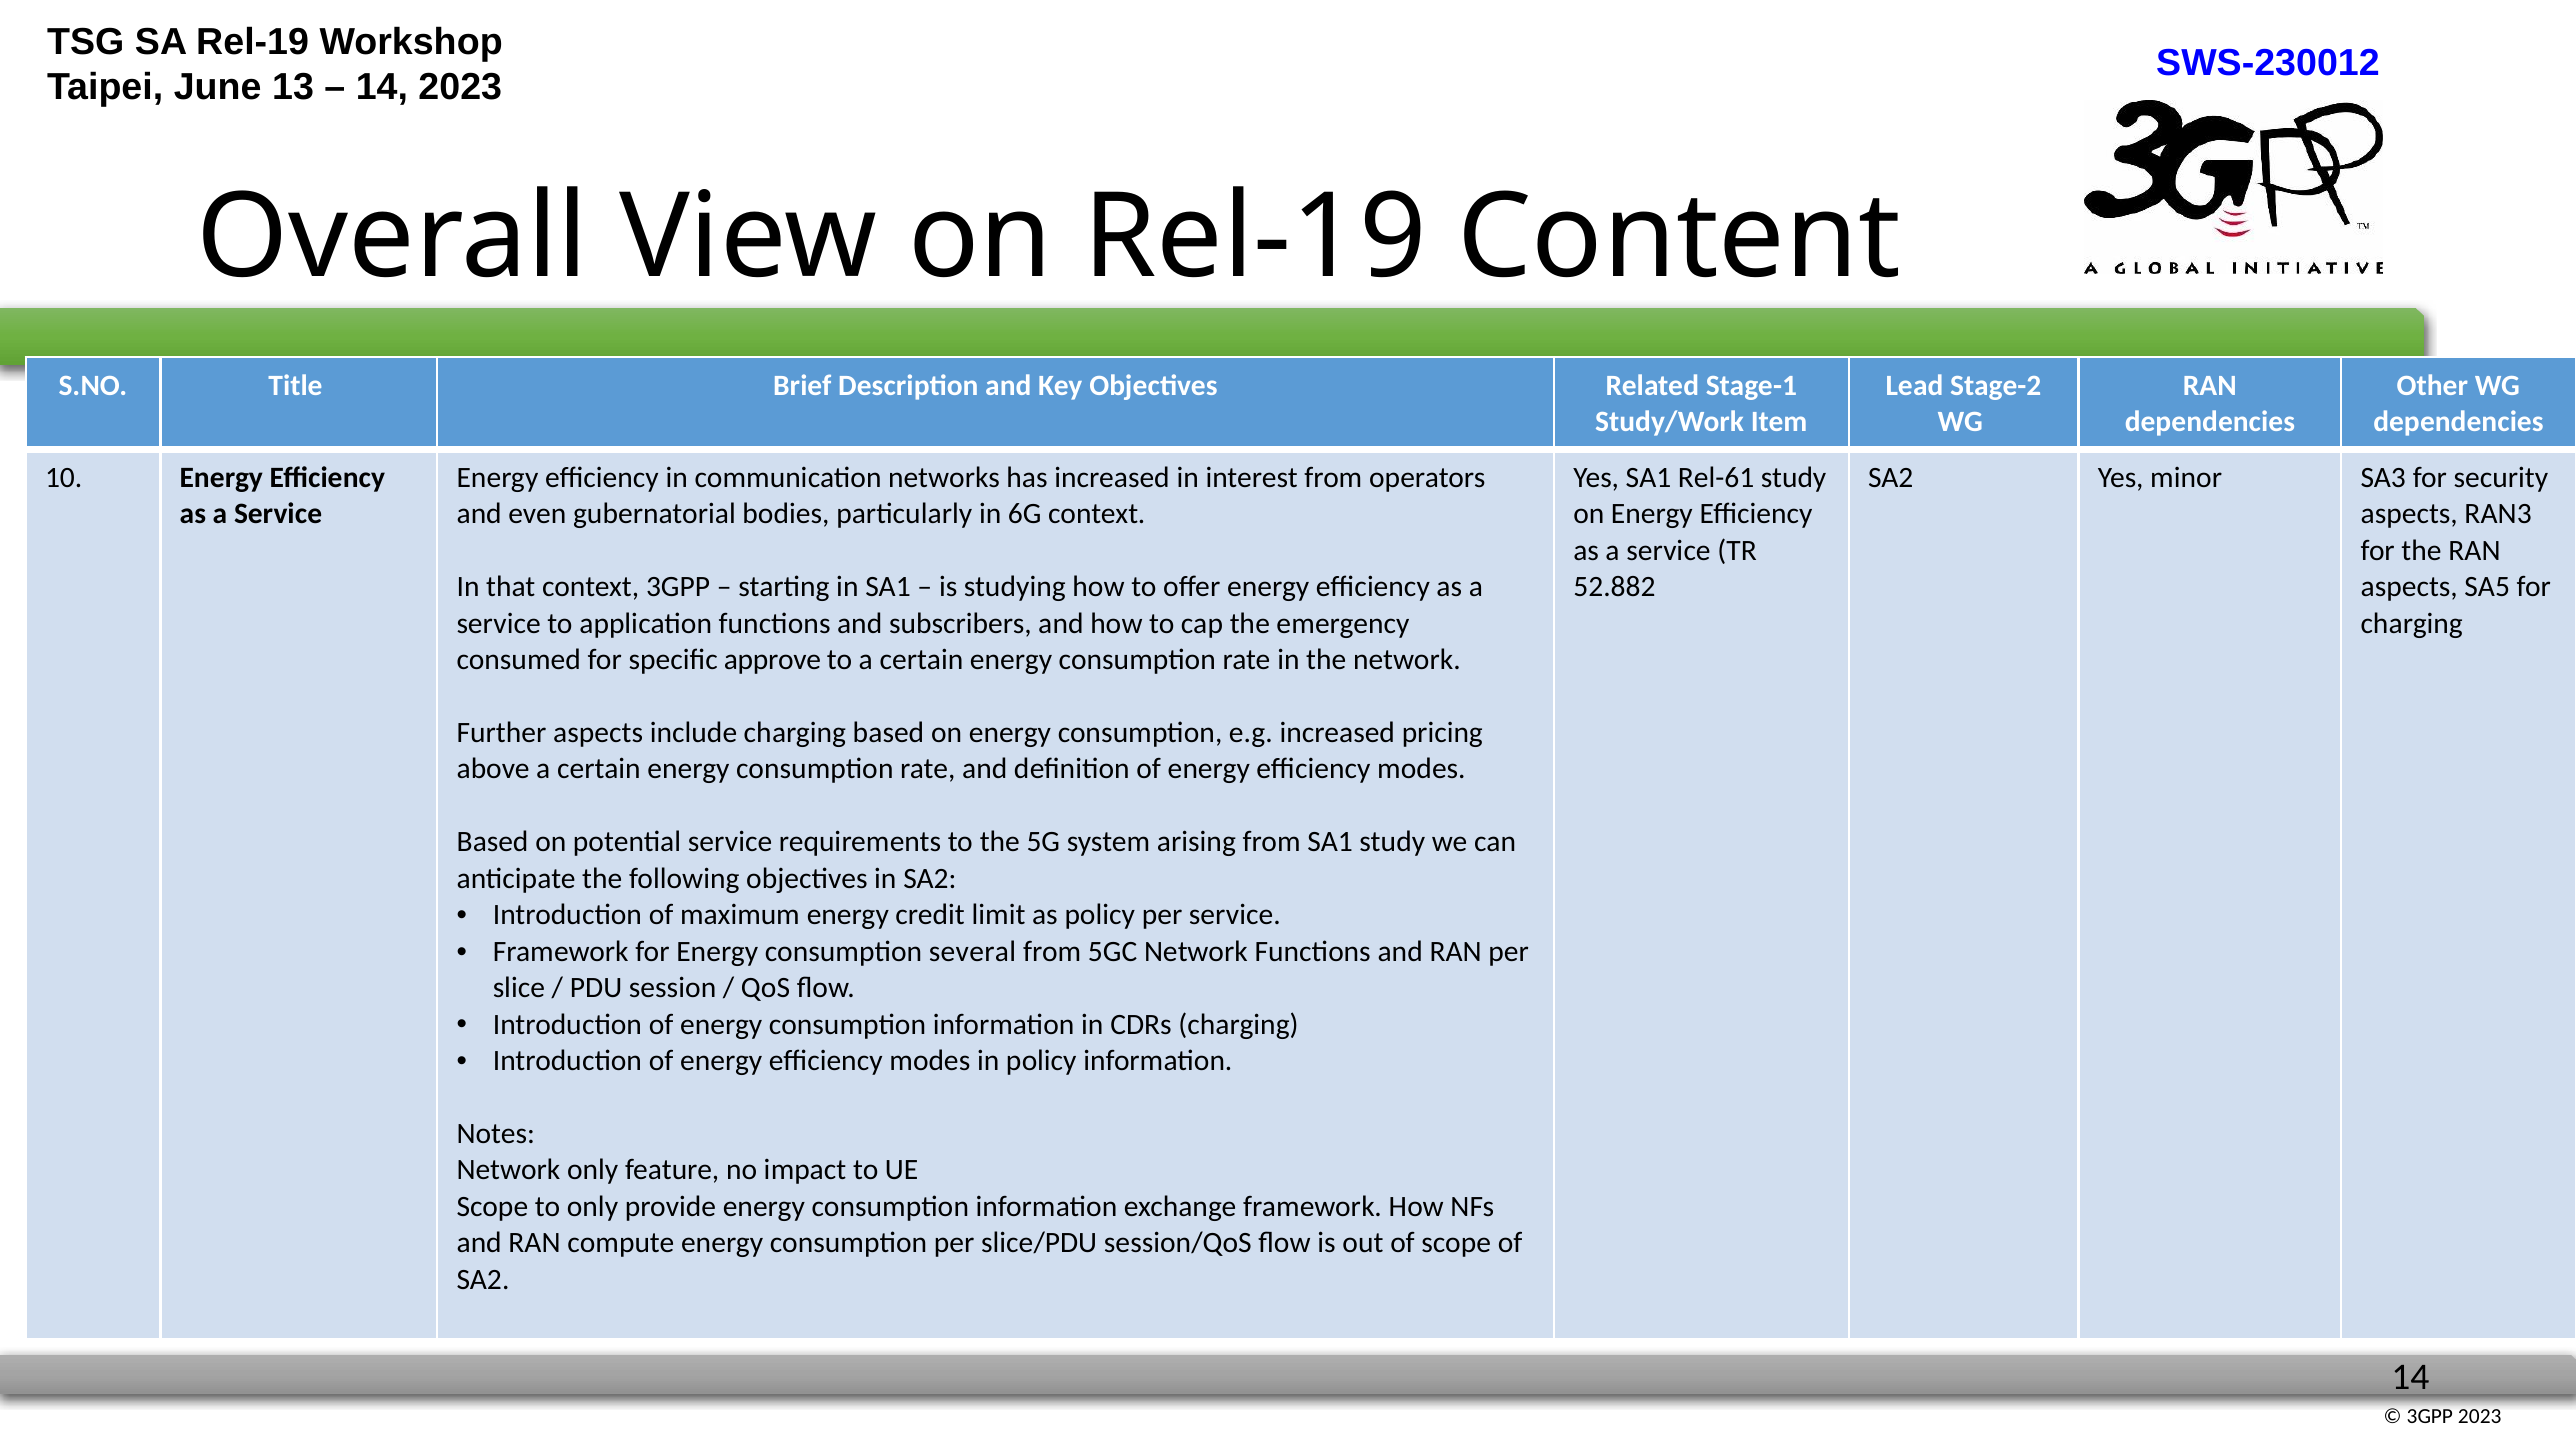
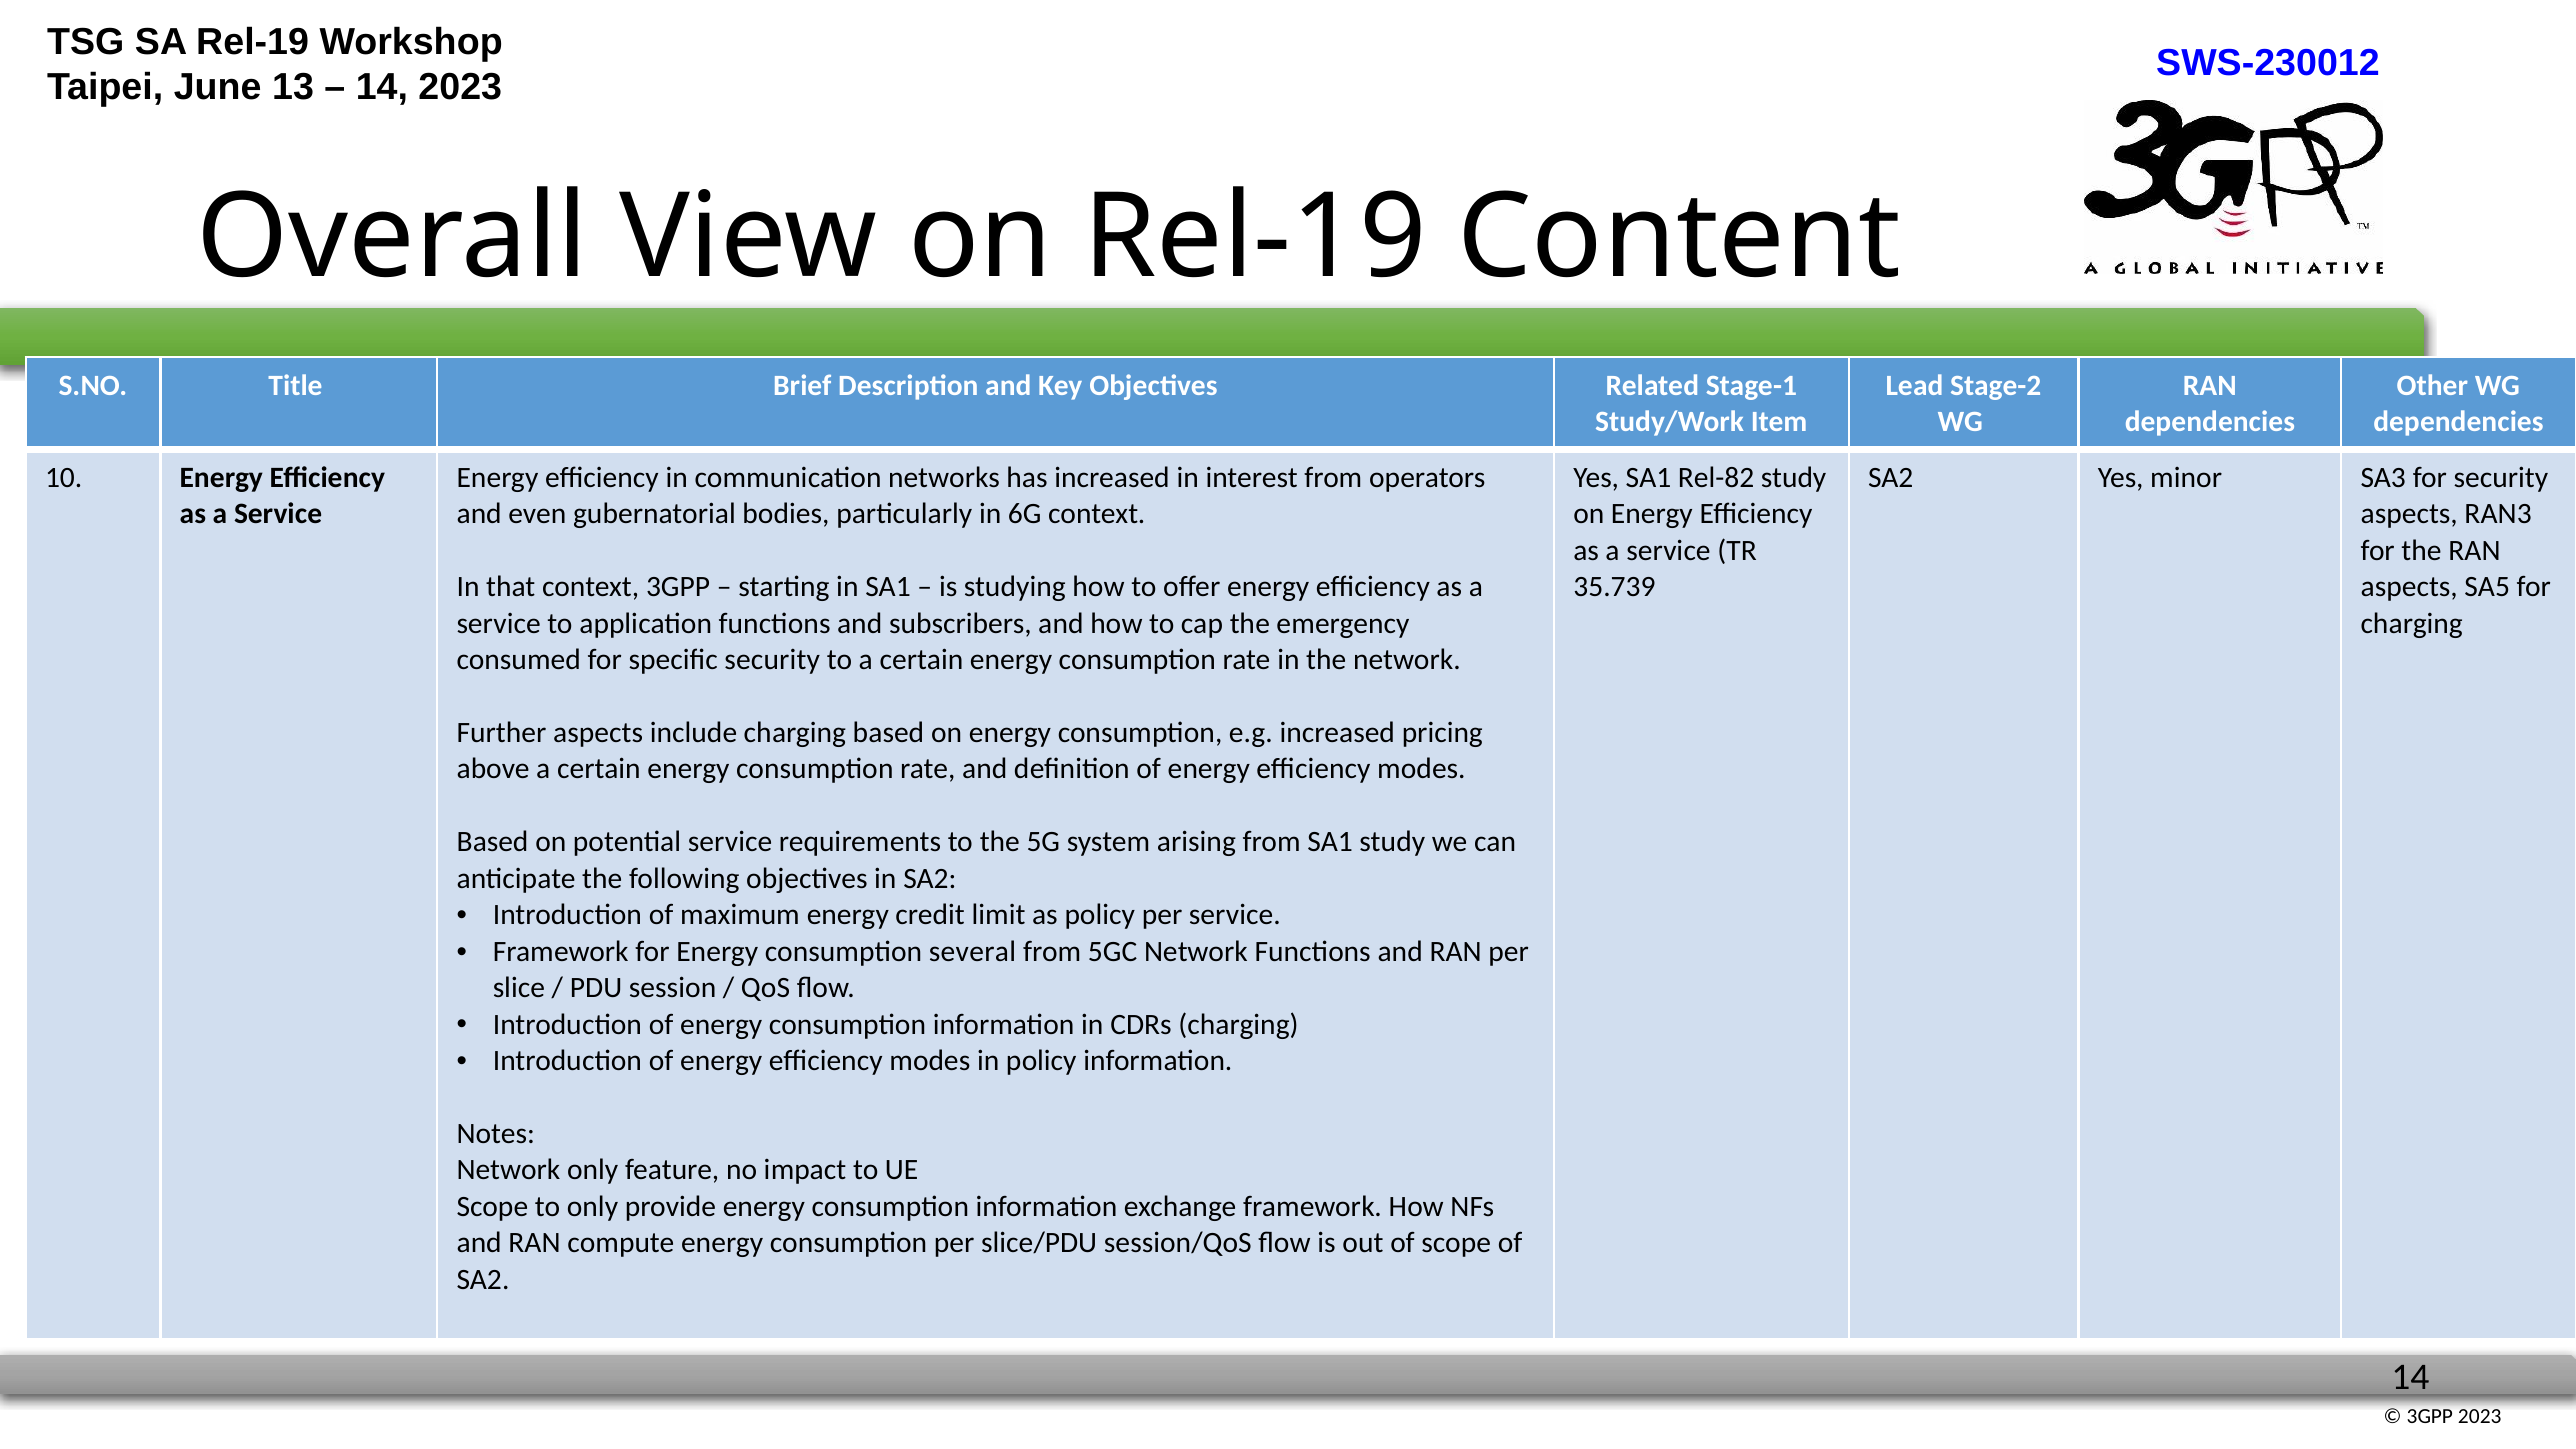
Rel-61: Rel-61 -> Rel-82
52.882: 52.882 -> 35.739
specific approve: approve -> security
